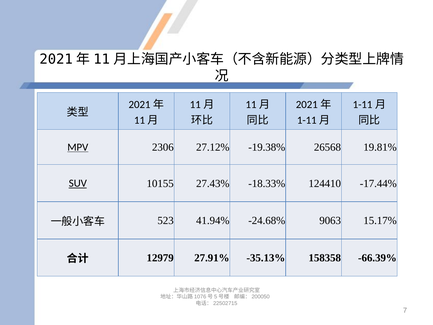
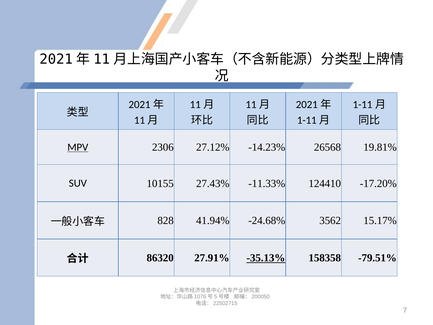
-19.38%: -19.38% -> -14.23%
SUV underline: present -> none
-18.33%: -18.33% -> -11.33%
-17.44%: -17.44% -> -17.20%
523: 523 -> 828
9063: 9063 -> 3562
12979: 12979 -> 86320
-35.13% underline: none -> present
-66.39%: -66.39% -> -79.51%
